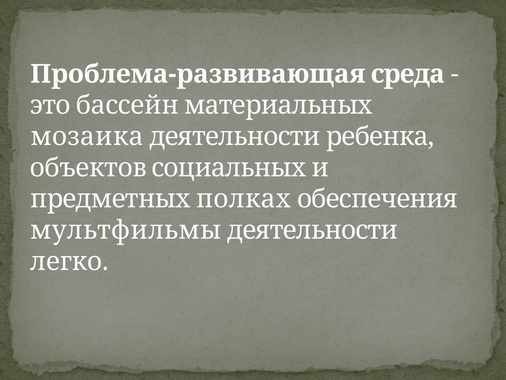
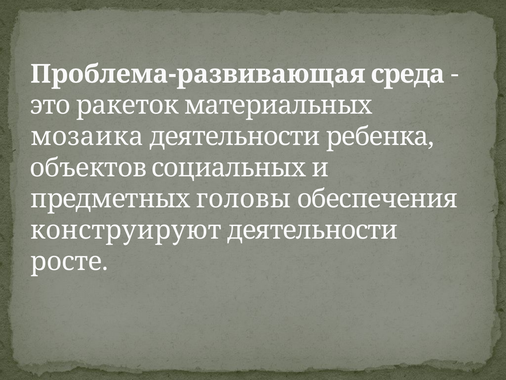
бассейн: бассейн -> ракеток
полках: полках -> головы
мультфильмы: мультфильмы -> конструируют
легко: легко -> росте
